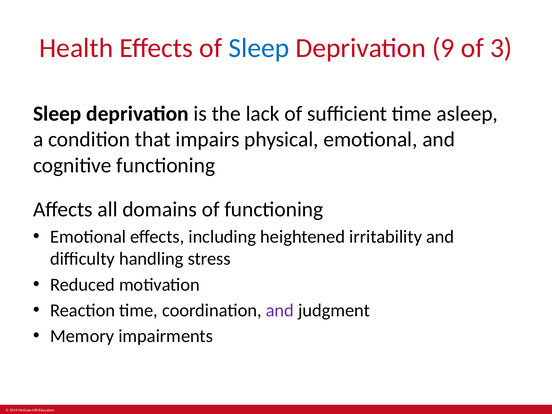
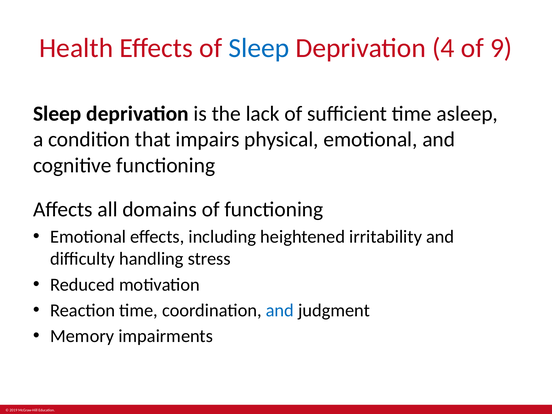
9: 9 -> 4
3: 3 -> 9
and at (280, 310) colour: purple -> blue
